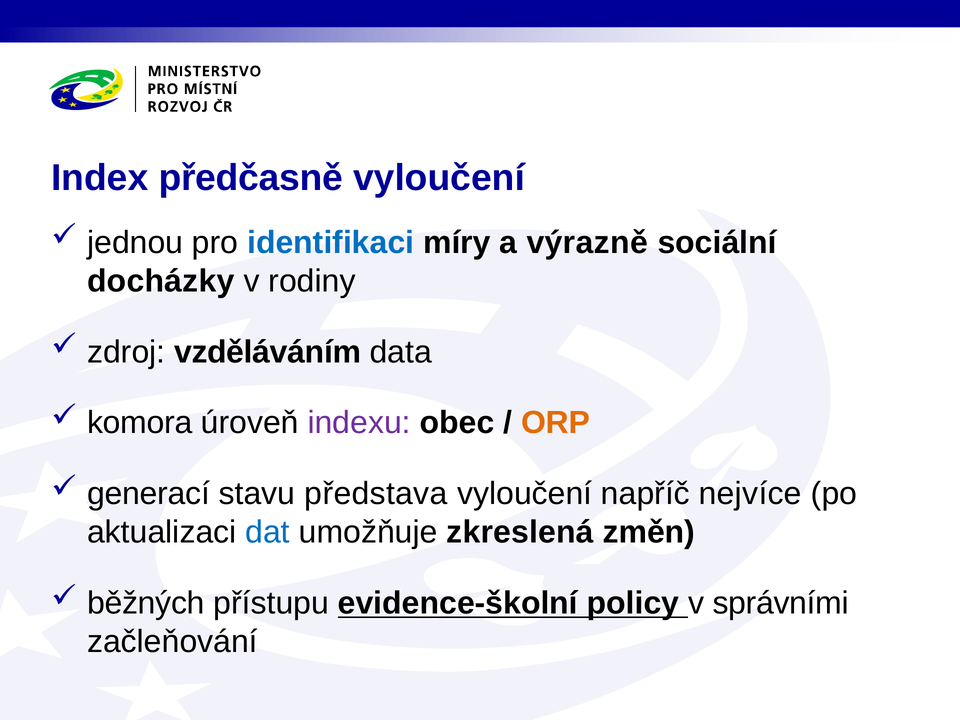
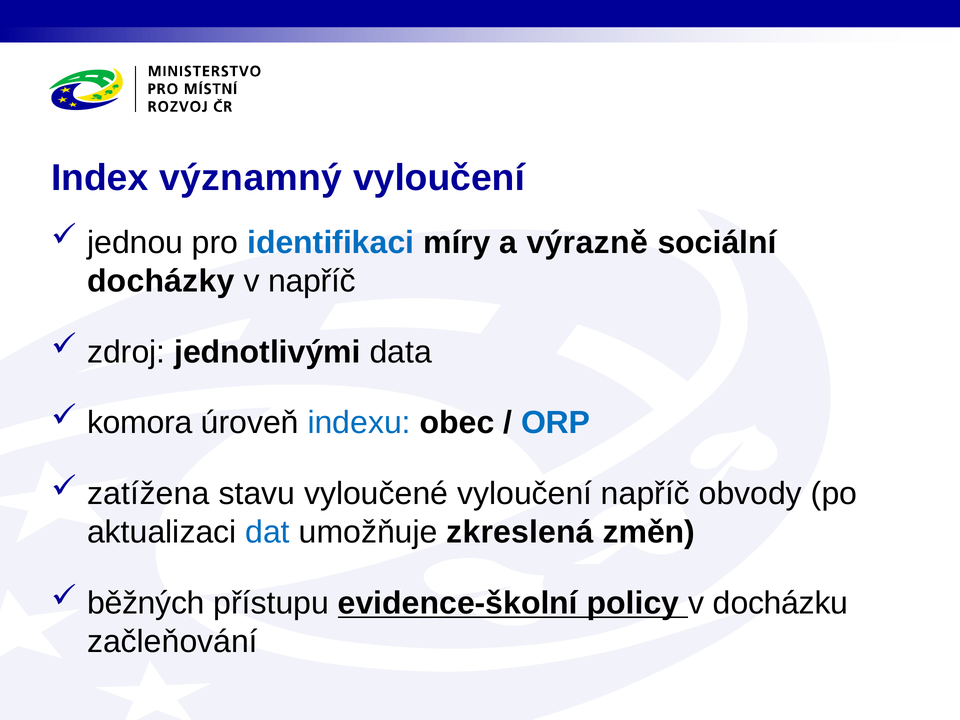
předčasně: předčasně -> významný
v rodiny: rodiny -> napříč
vzděláváním: vzděláváním -> jednotlivými
indexu colour: purple -> blue
ORP colour: orange -> blue
generací: generací -> zatížena
představa: představa -> vyloučené
nejvíce: nejvíce -> obvody
správními: správními -> docházku
